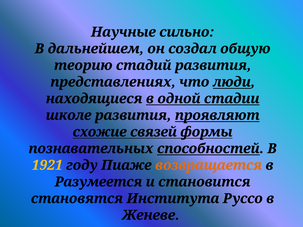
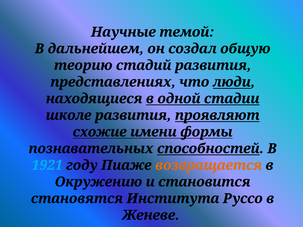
сильно: сильно -> темой
связей: связей -> имени
1921 colour: yellow -> light blue
Разумеется: Разумеется -> Окружению
